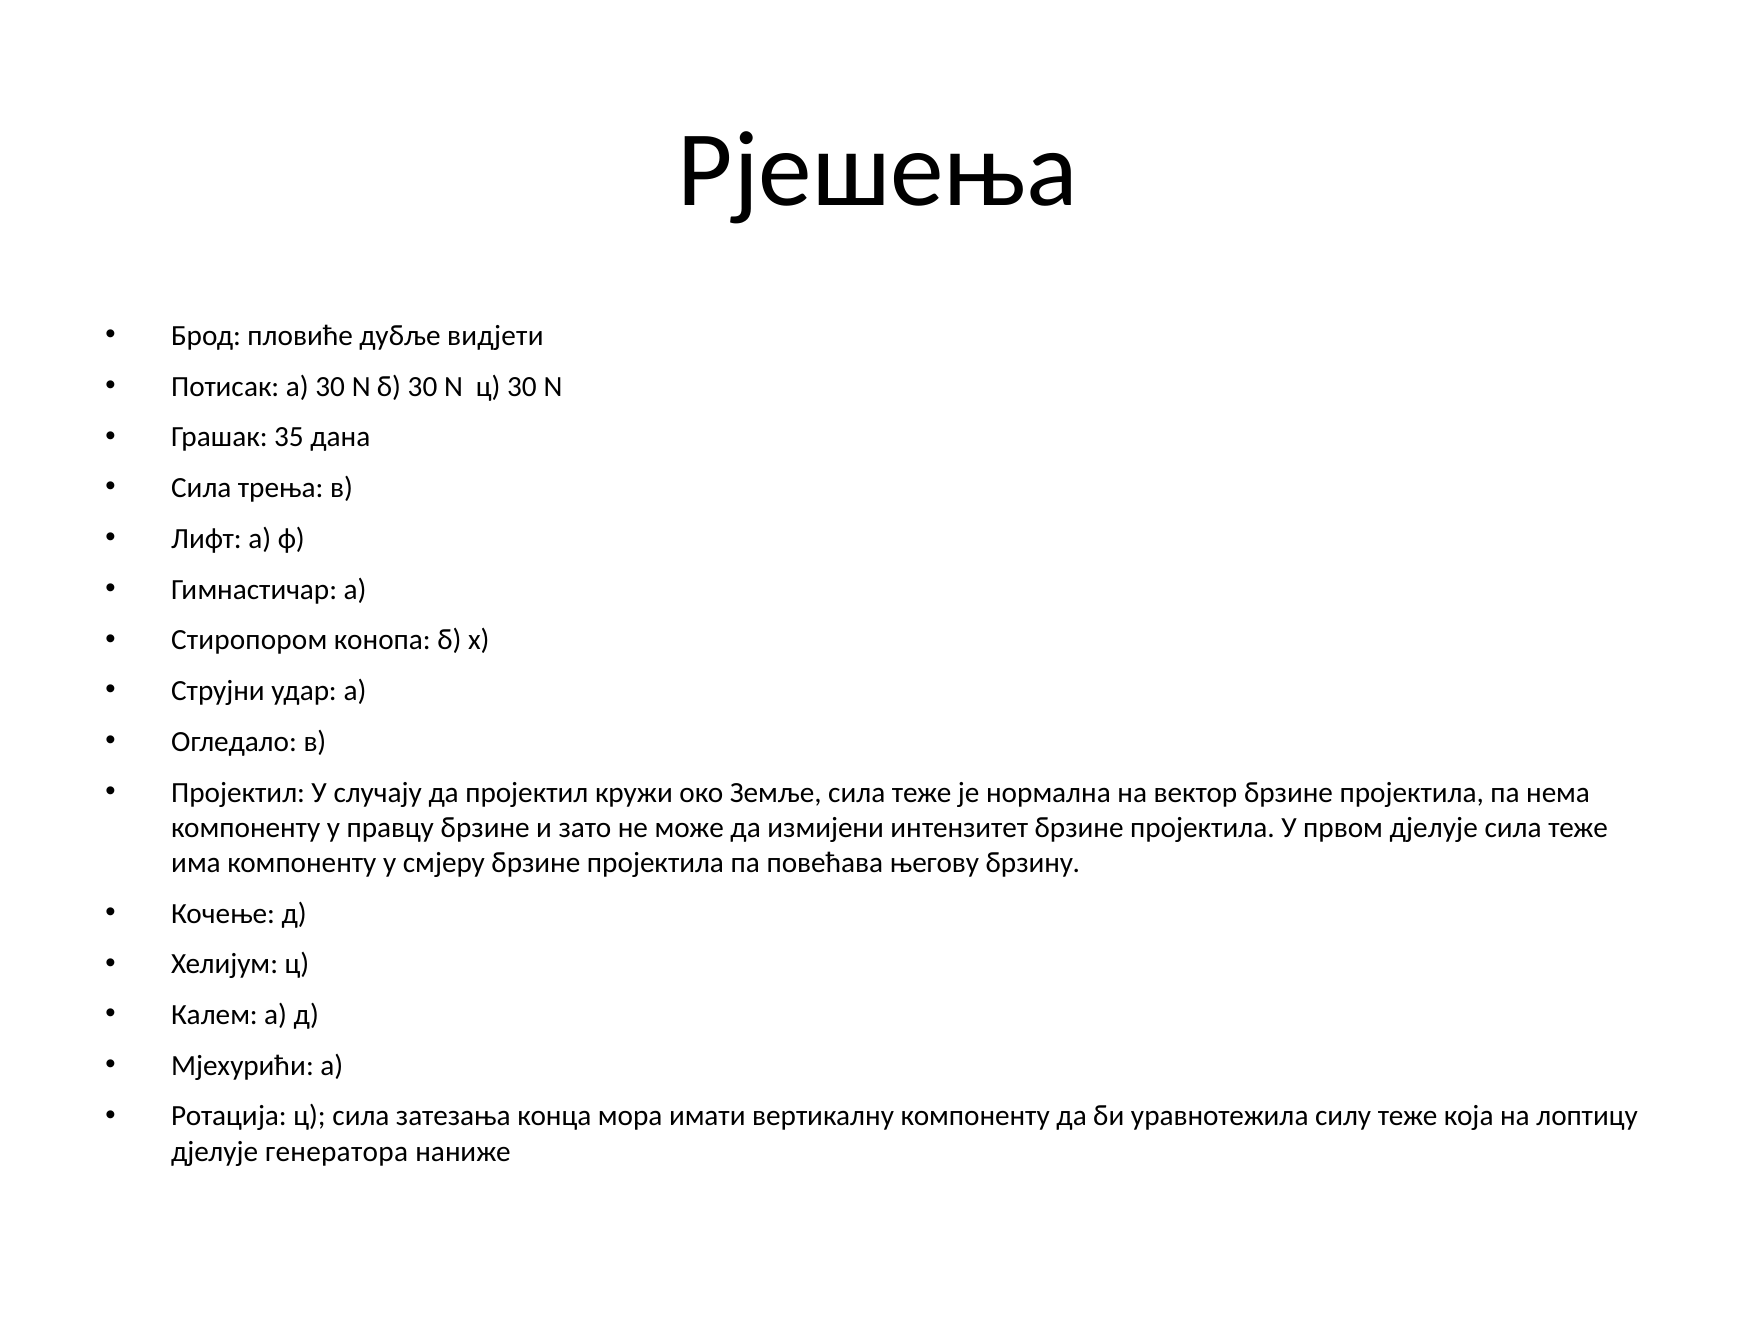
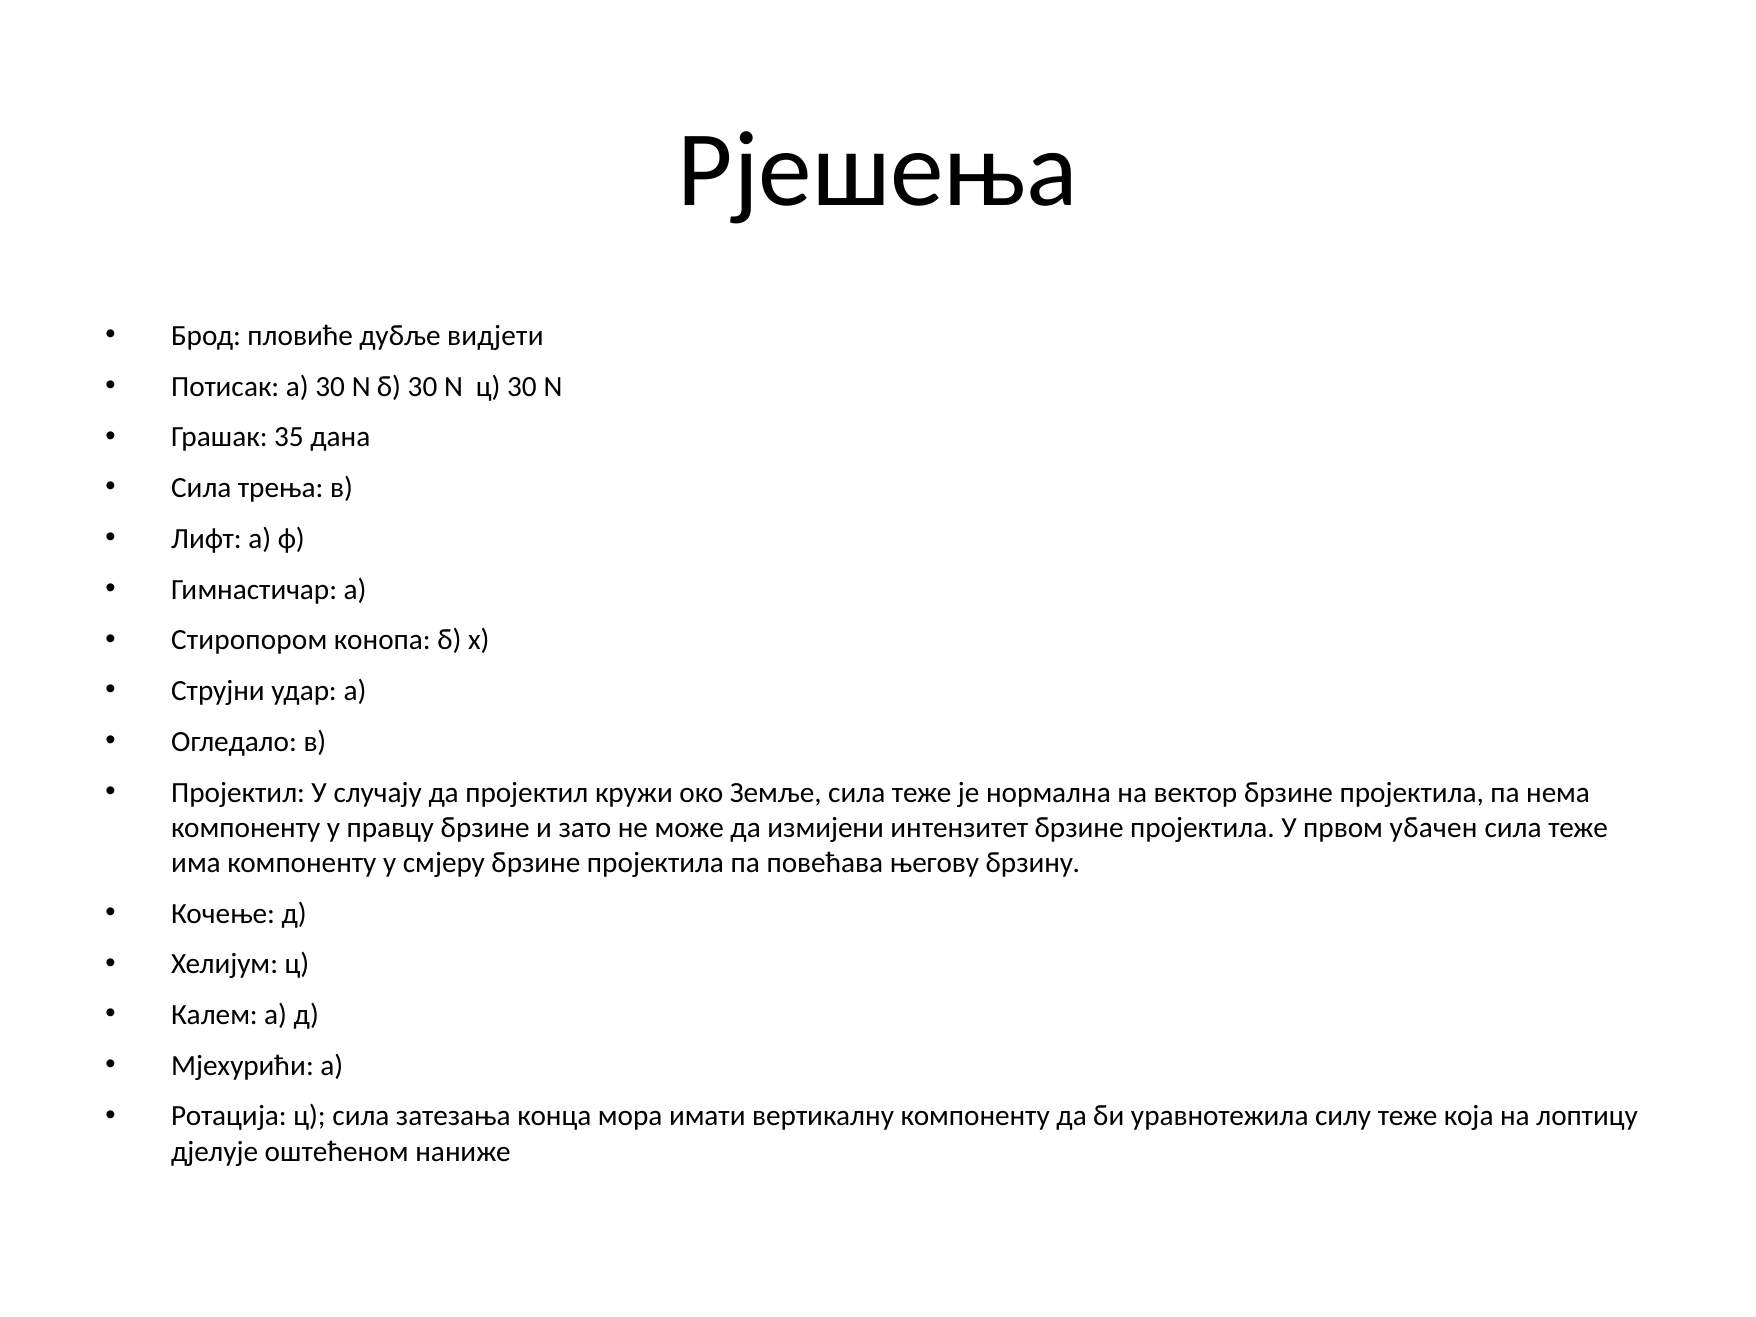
првом дјелује: дјелује -> убачен
генератора: генератора -> оштећеном
